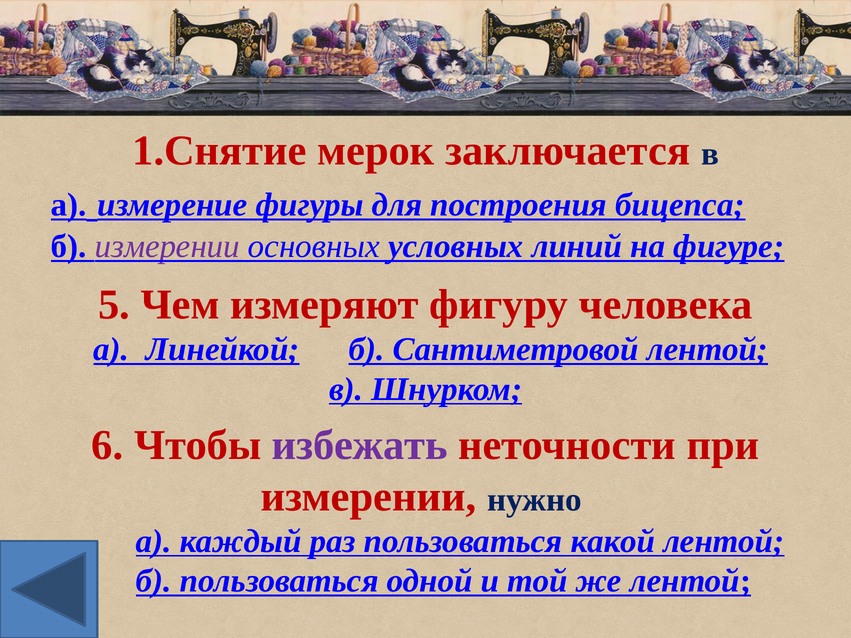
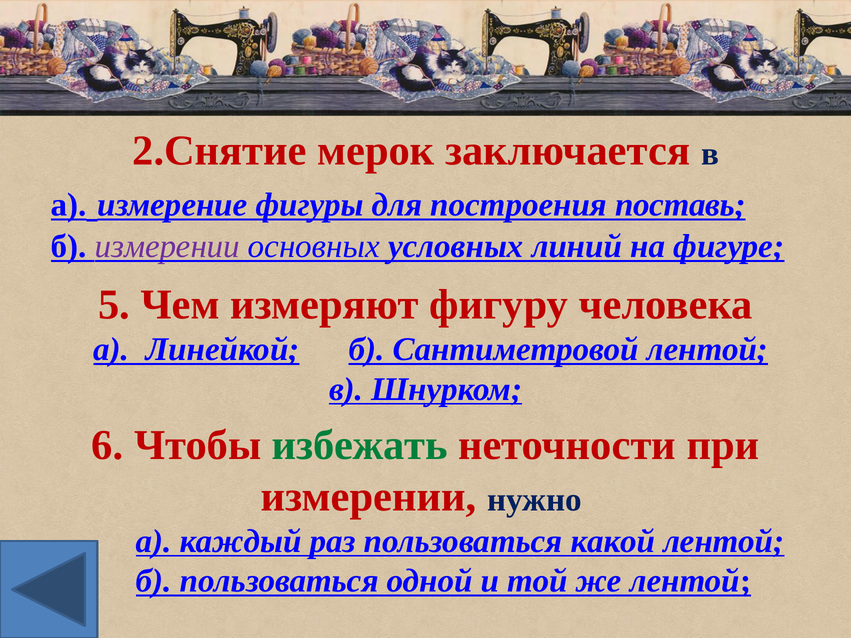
1.Снятие: 1.Снятие -> 2.Снятие
бицепса: бицепса -> поставь
избежать colour: purple -> green
